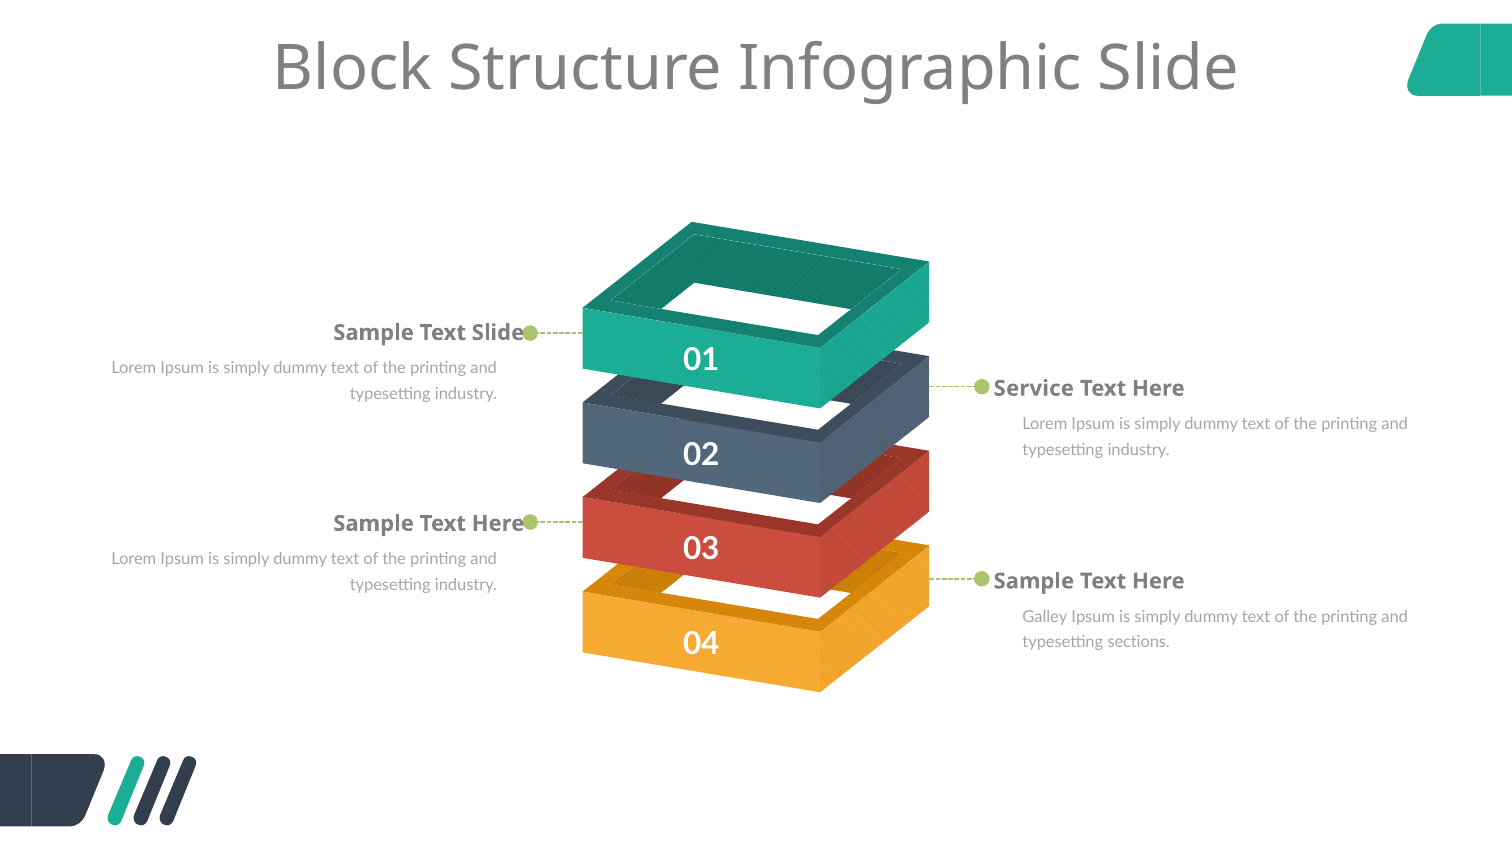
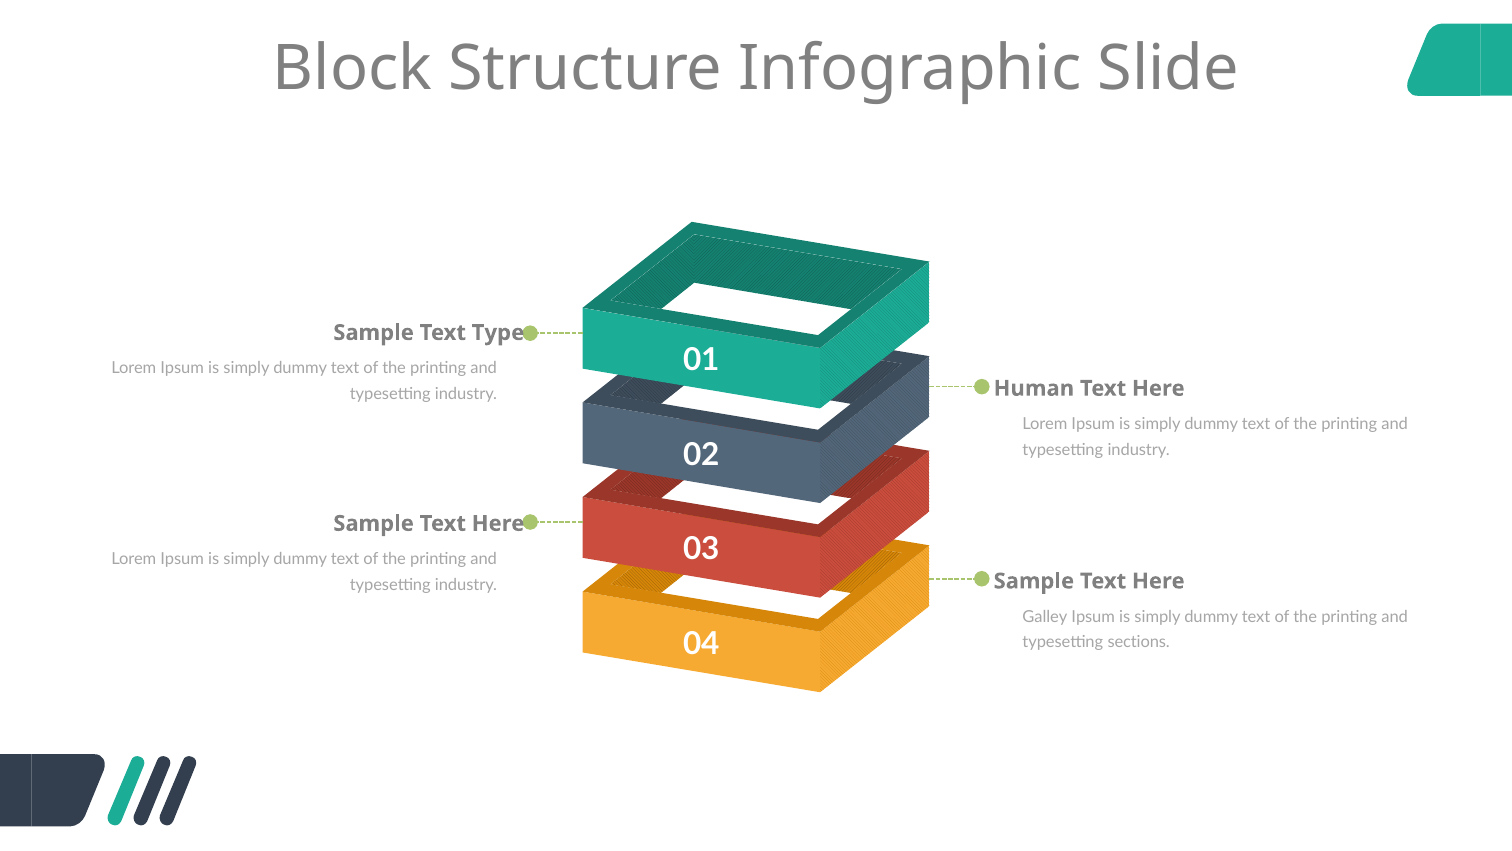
Text Slide: Slide -> Type
Service: Service -> Human
